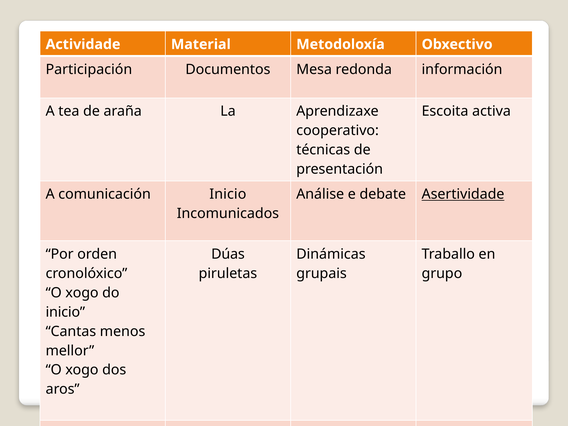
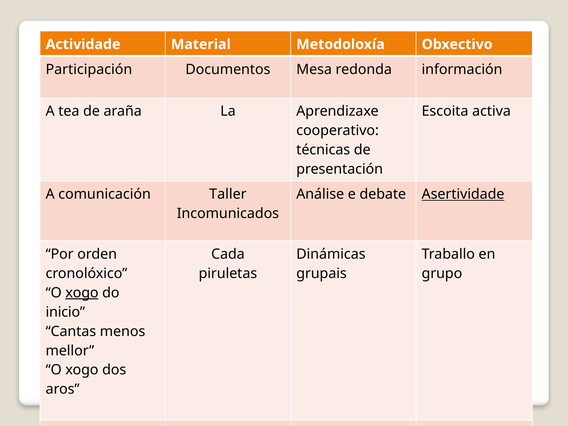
comunicación Inicio: Inicio -> Taller
Dúas: Dúas -> Cada
xogo at (82, 293) underline: none -> present
